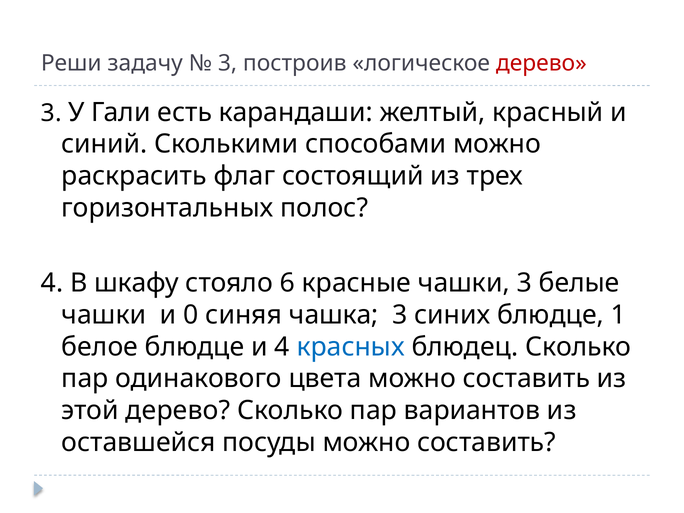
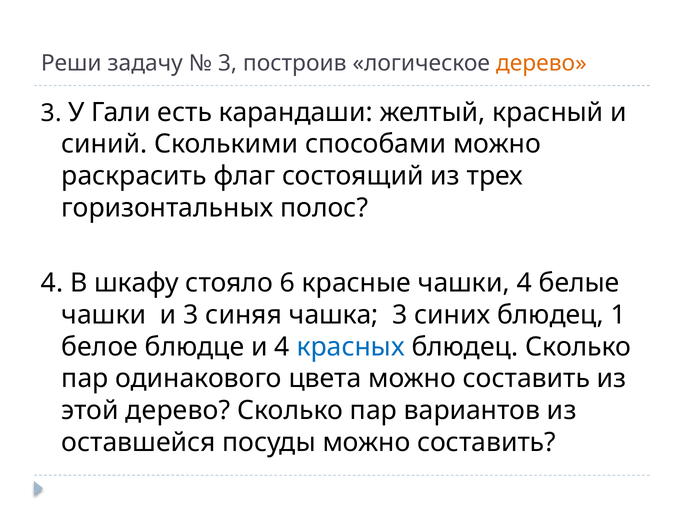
дерево at (541, 63) colour: red -> orange
чашки 3: 3 -> 4
и 0: 0 -> 3
синих блюдце: блюдце -> блюдец
